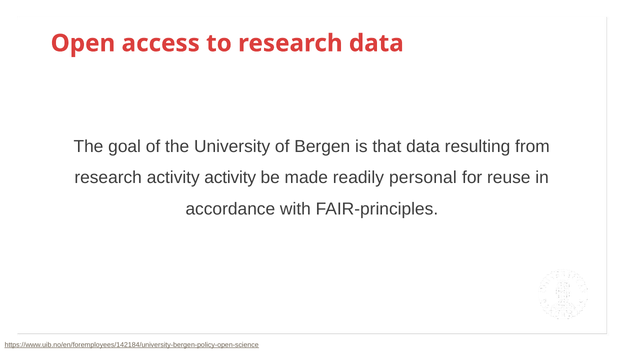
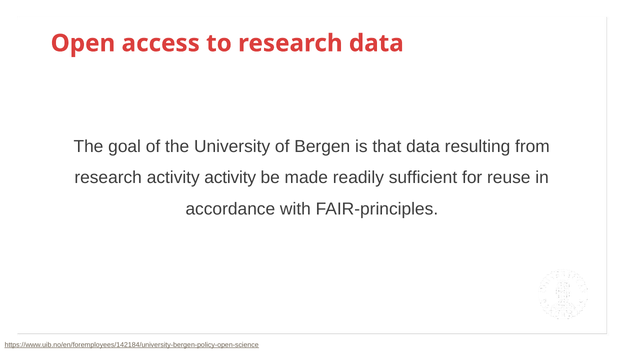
personal: personal -> sufficient
